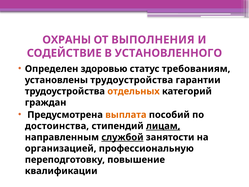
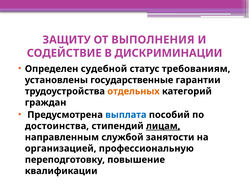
ОХРАНЫ: ОХРАНЫ -> ЗАЩИТУ
УСТАНОВЛЕННОГО: УСТАНОВЛЕННОГО -> ДИСКРИМИНАЦИИ
здоровью: здоровью -> судебной
установлены трудоустройства: трудоустройства -> государственные
выплата colour: orange -> blue
службой underline: present -> none
